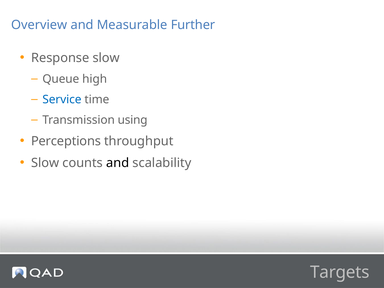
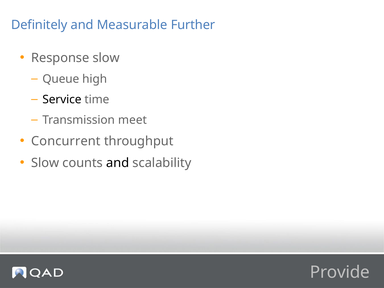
Overview: Overview -> Definitely
Service colour: blue -> black
using: using -> meet
Perceptions: Perceptions -> Concurrent
Targets: Targets -> Provide
